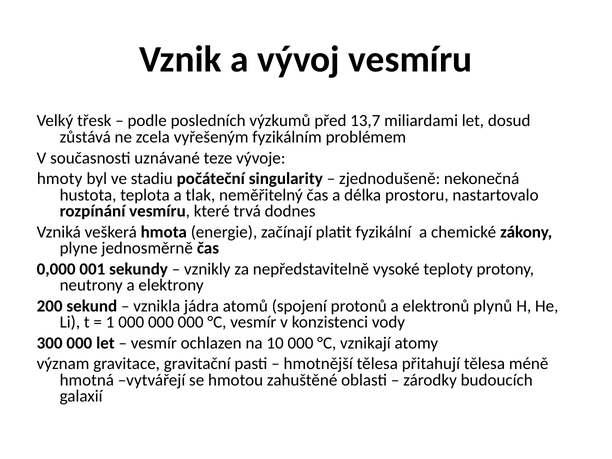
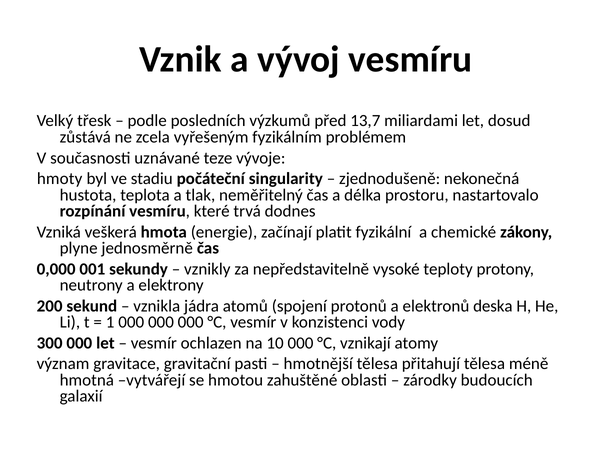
plynů: plynů -> deska
